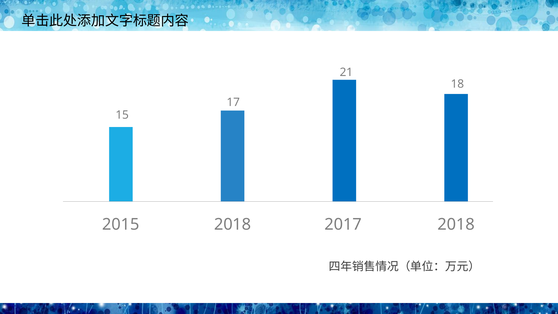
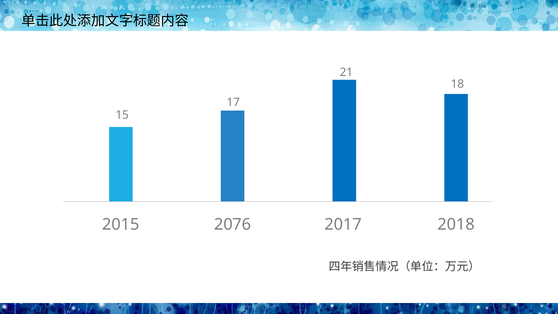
2015 2018: 2018 -> 2076
